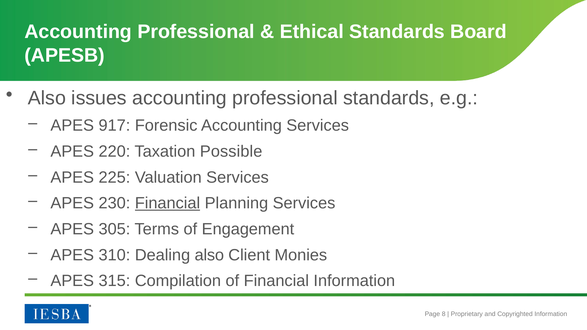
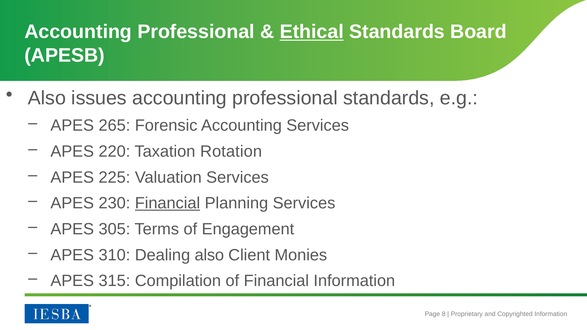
Ethical underline: none -> present
917: 917 -> 265
Possible: Possible -> Rotation
